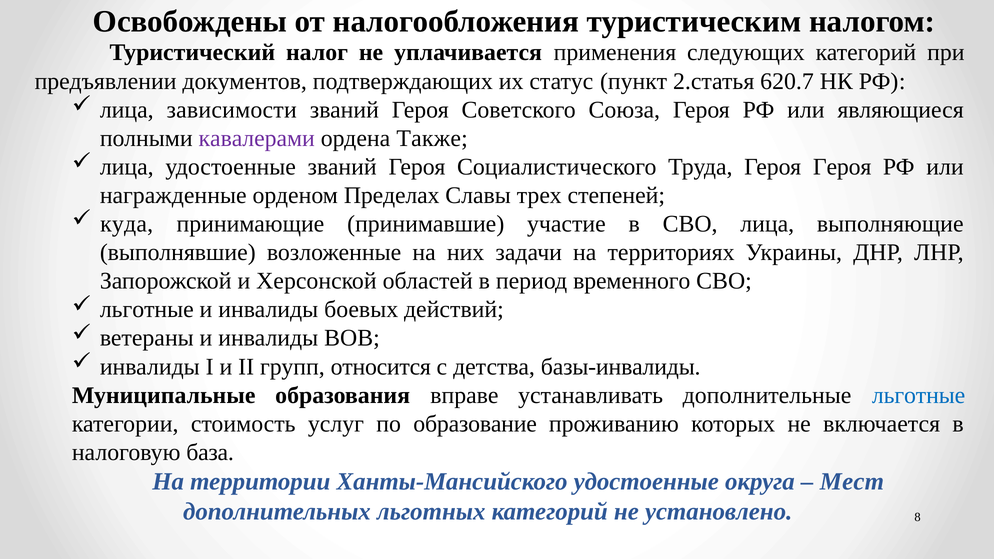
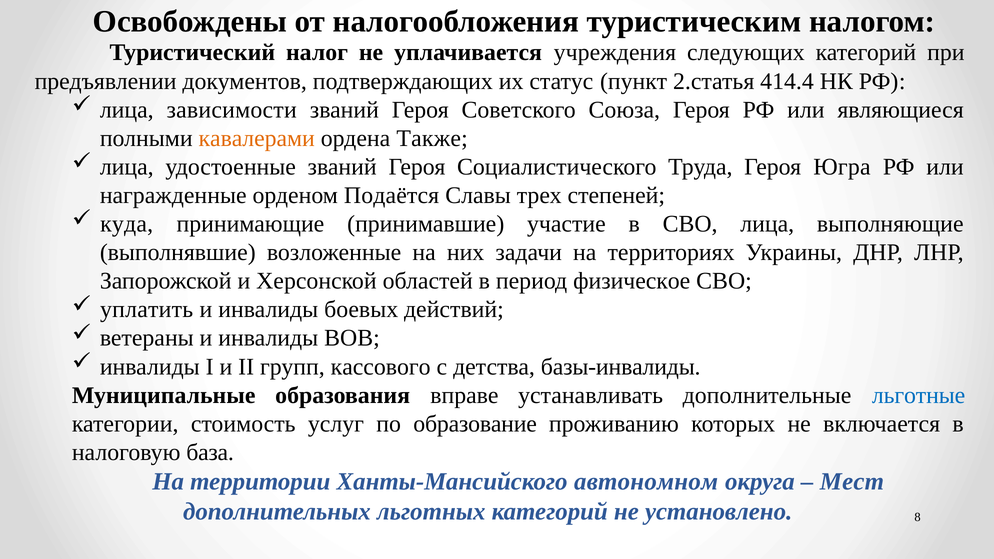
применения: применения -> учреждения
620.7: 620.7 -> 414.4
кавалерами colour: purple -> orange
Героя Героя: Героя -> Югра
Пределах: Пределах -> Подаётся
временного: временного -> физическое
льготные at (147, 310): льготные -> уплатить
относится: относится -> кассового
Ханты-Мансийского удостоенные: удостоенные -> автономном
